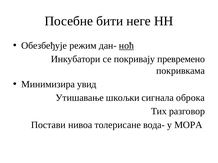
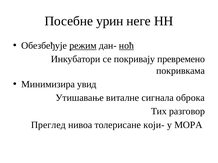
бити: бити -> урин
режим underline: none -> present
шкољки: шкољки -> виталне
Постави: Постави -> Преглед
вода-: вода- -> који-
